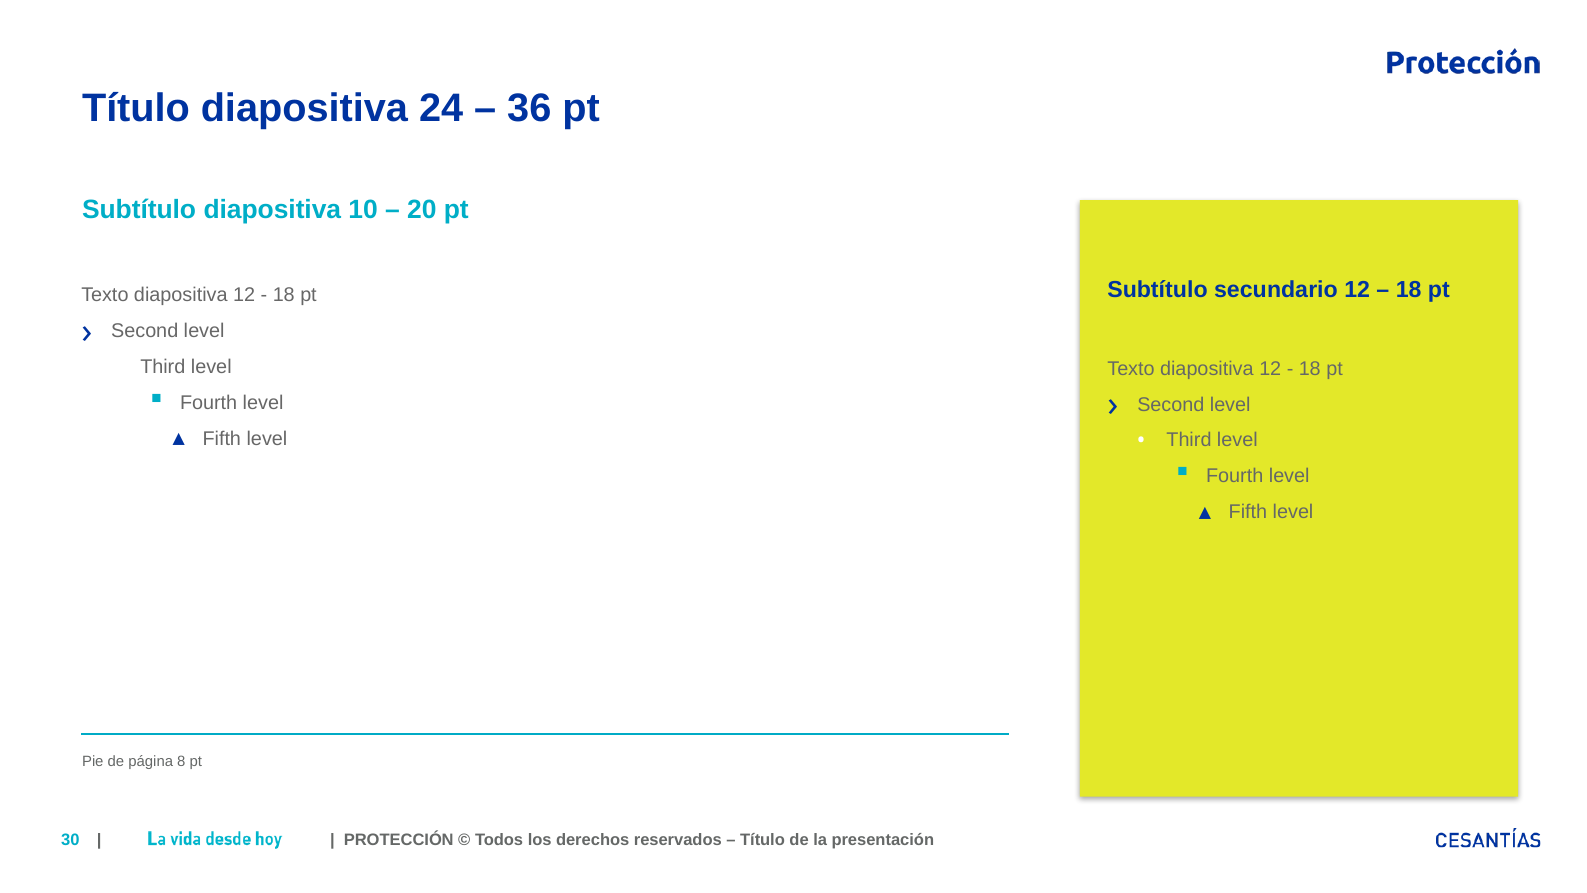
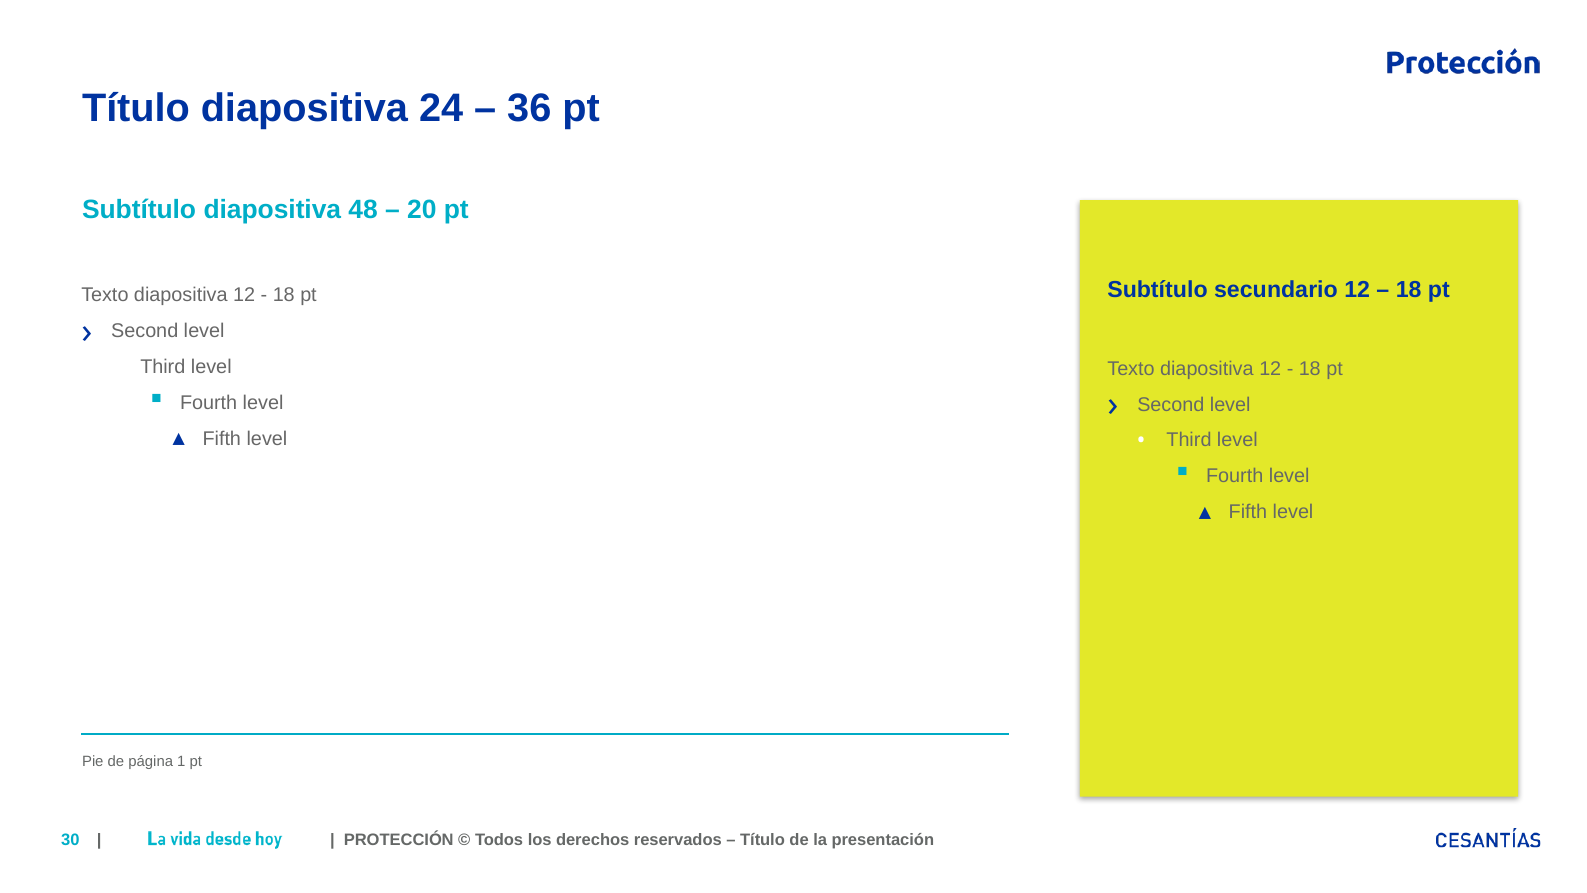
10: 10 -> 48
8: 8 -> 1
